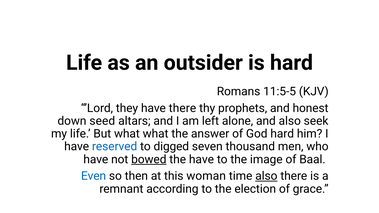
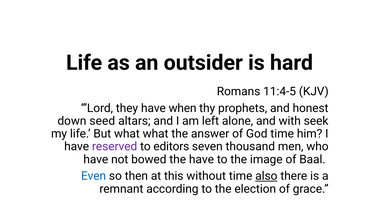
11:5-5: 11:5-5 -> 11:4-5
have there: there -> when
and also: also -> with
God hard: hard -> time
reserved colour: blue -> purple
digged: digged -> editors
bowed underline: present -> none
woman: woman -> without
